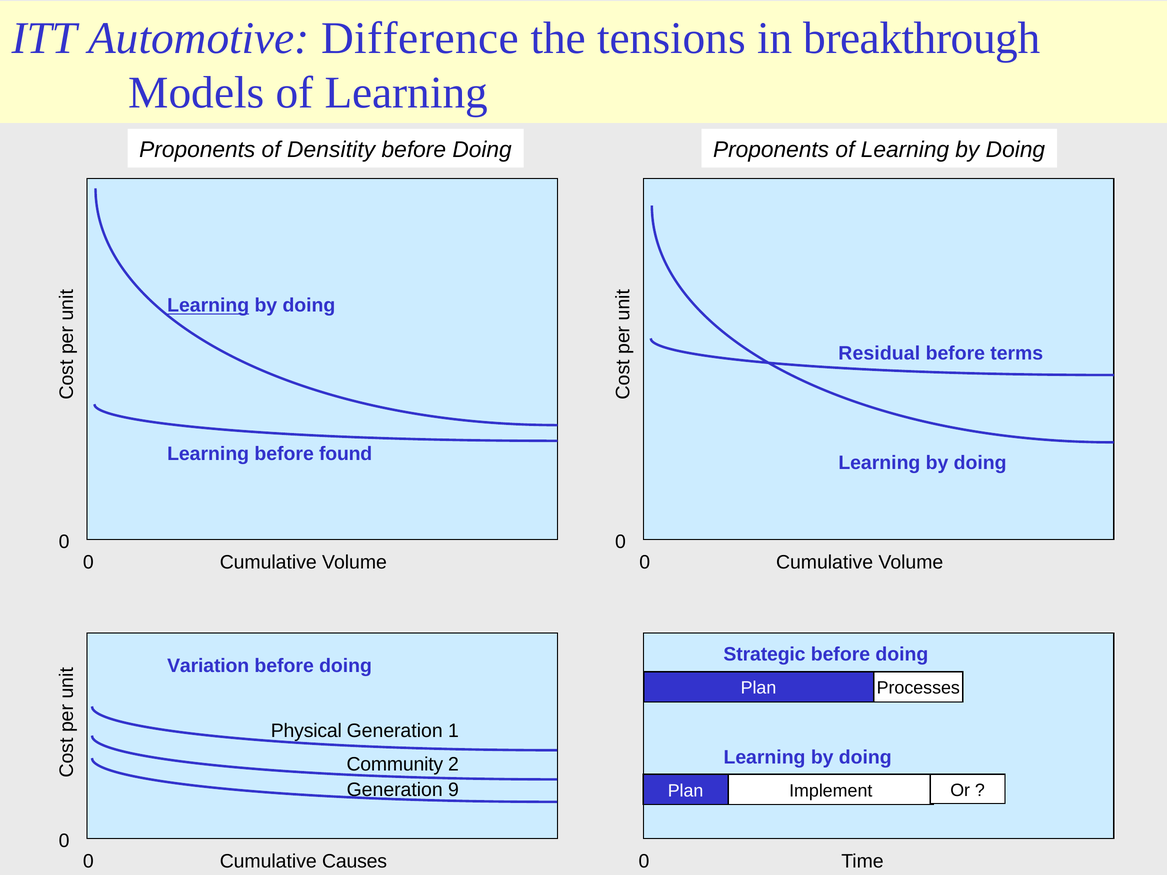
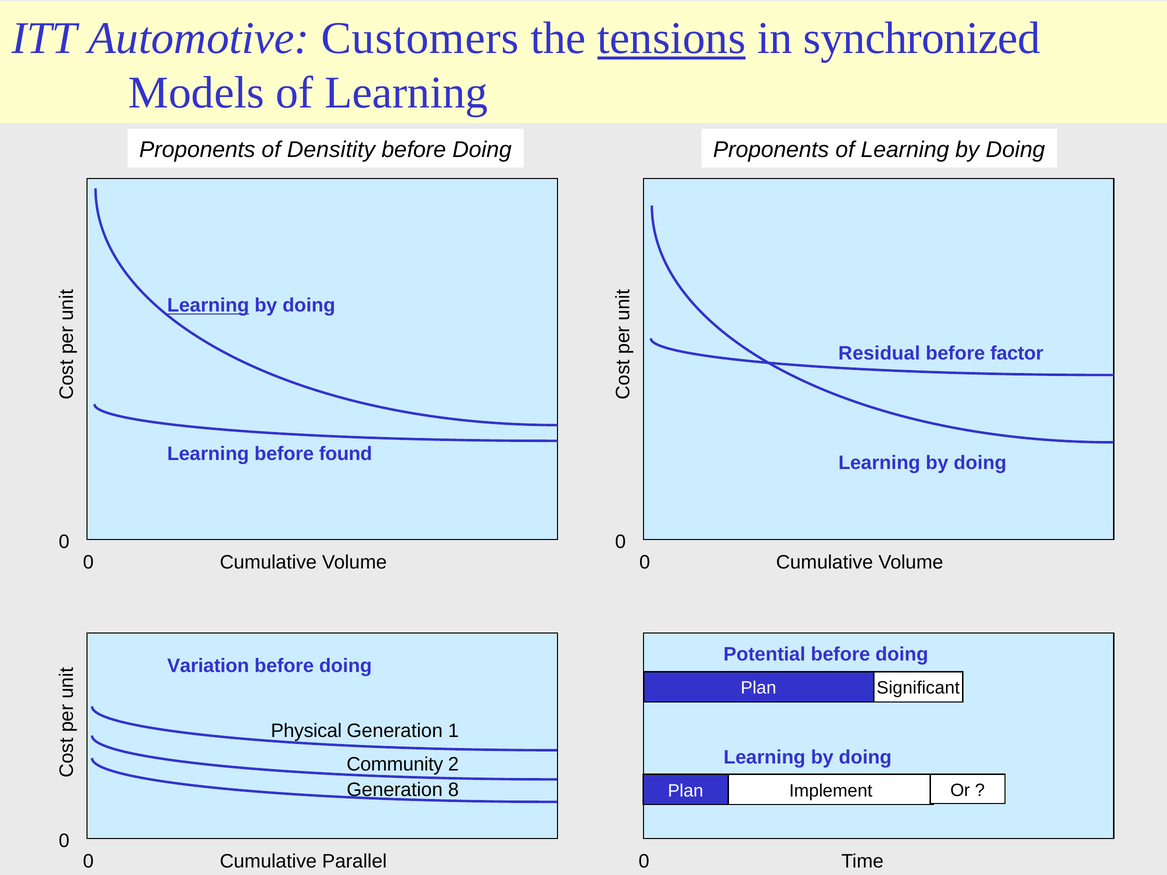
Difference: Difference -> Customers
tensions underline: none -> present
breakthrough: breakthrough -> synchronized
terms: terms -> factor
Strategic: Strategic -> Potential
Processes: Processes -> Significant
9: 9 -> 8
Causes: Causes -> Parallel
